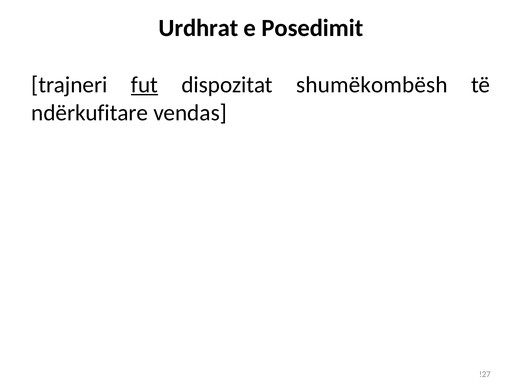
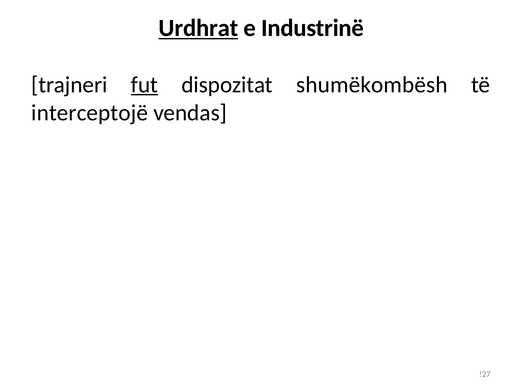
Urdhrat underline: none -> present
Posedimit: Posedimit -> Industrinë
ndërkufitare: ndërkufitare -> interceptojë
